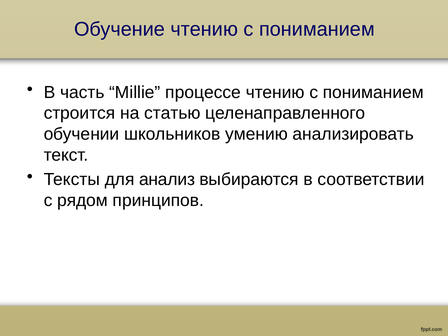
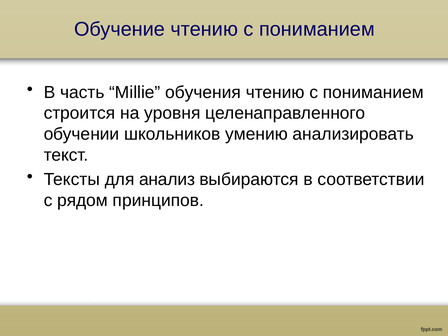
процессе: процессе -> обучения
статью: статью -> уровня
